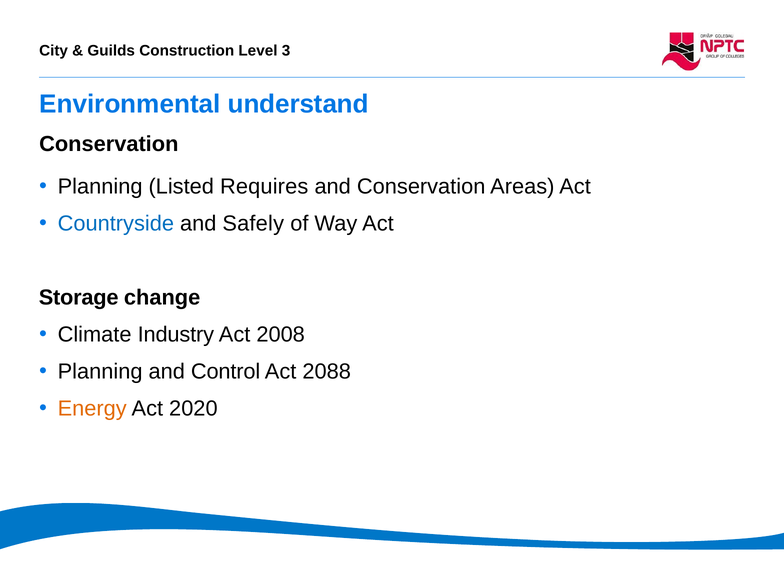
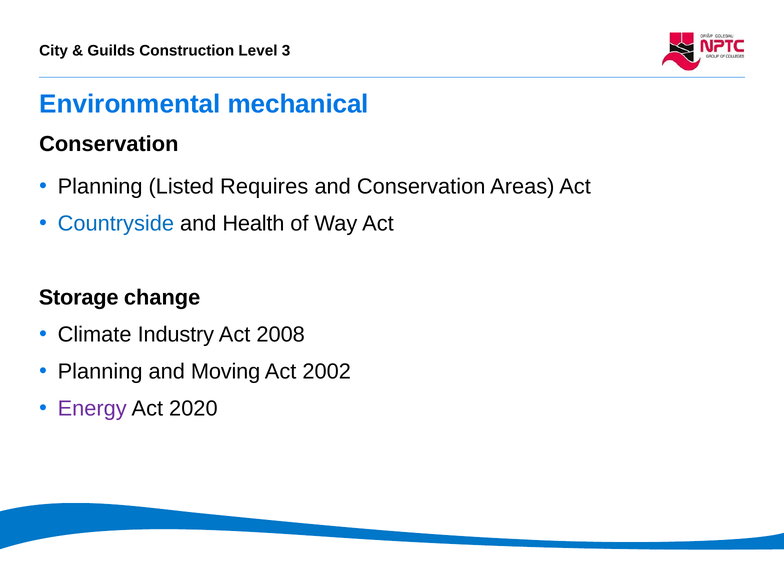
understand: understand -> mechanical
Safely: Safely -> Health
Control: Control -> Moving
2088: 2088 -> 2002
Energy colour: orange -> purple
